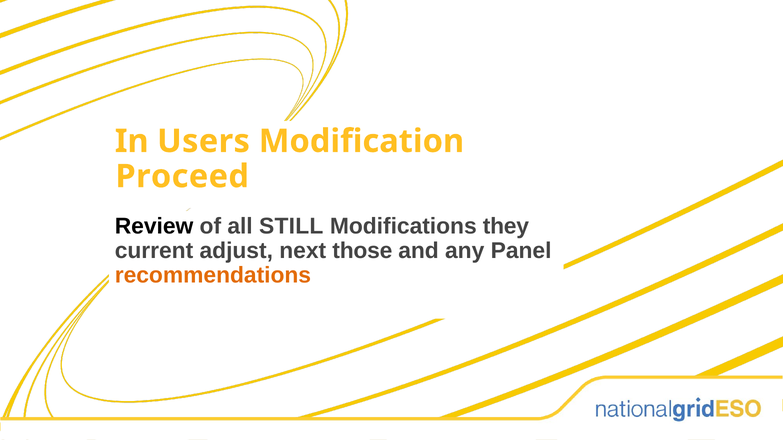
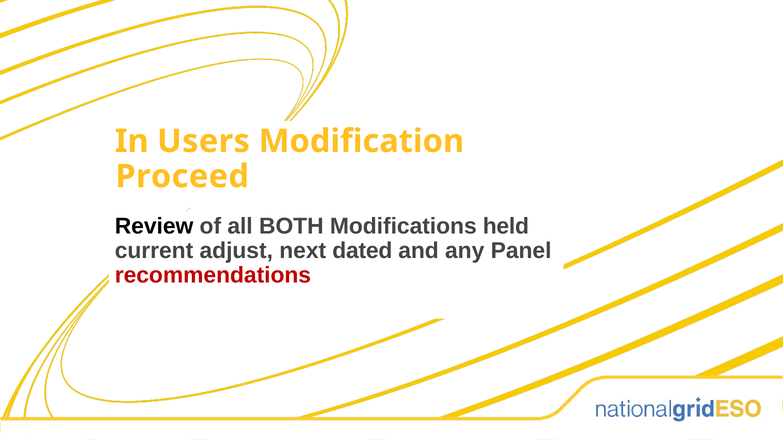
STILL: STILL -> BOTH
they: they -> held
those: those -> dated
recommendations colour: orange -> red
